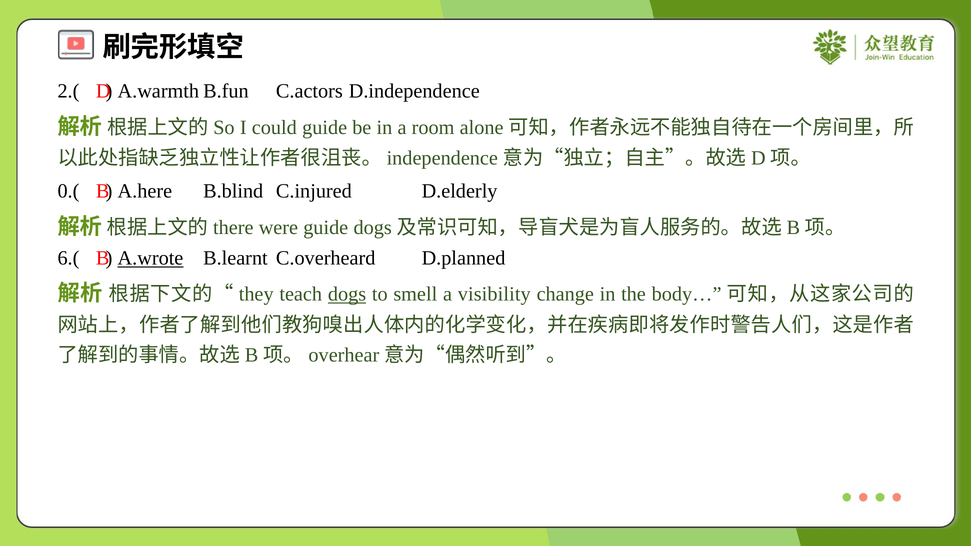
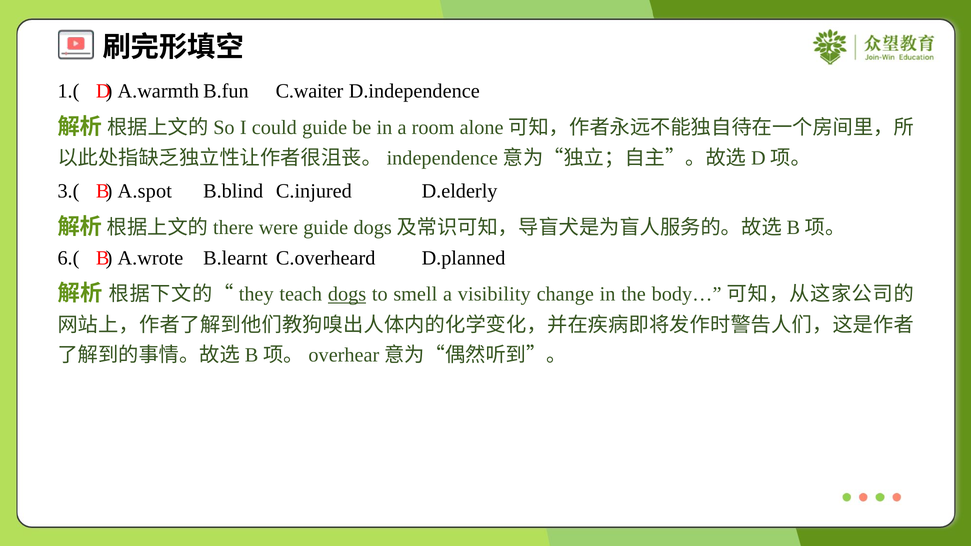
2.(: 2.( -> 1.(
C.actors: C.actors -> C.waiter
0.(: 0.( -> 3.(
A.here: A.here -> A.spot
A.wrote underline: present -> none
